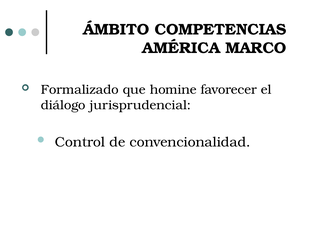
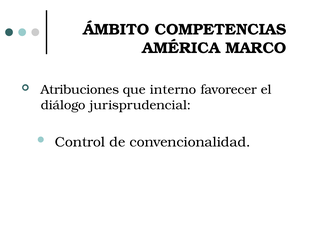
Formalizado: Formalizado -> Atribuciones
homine: homine -> interno
